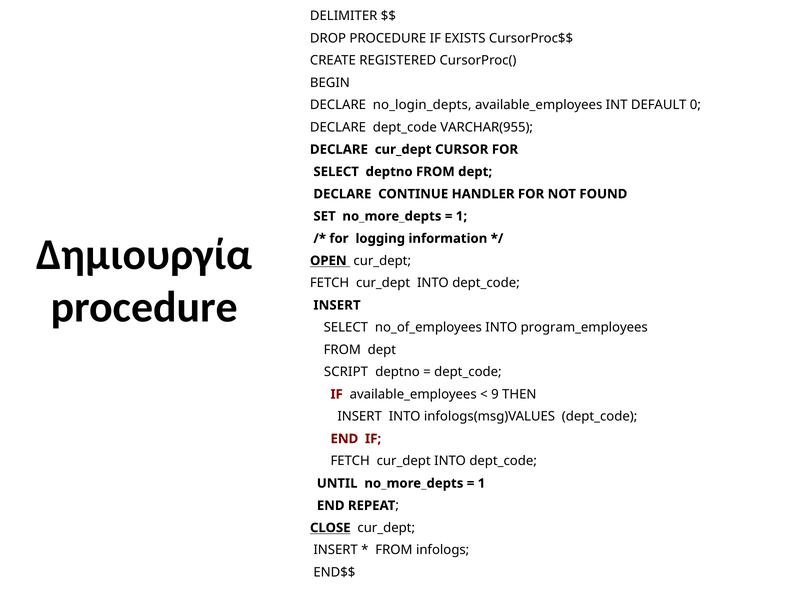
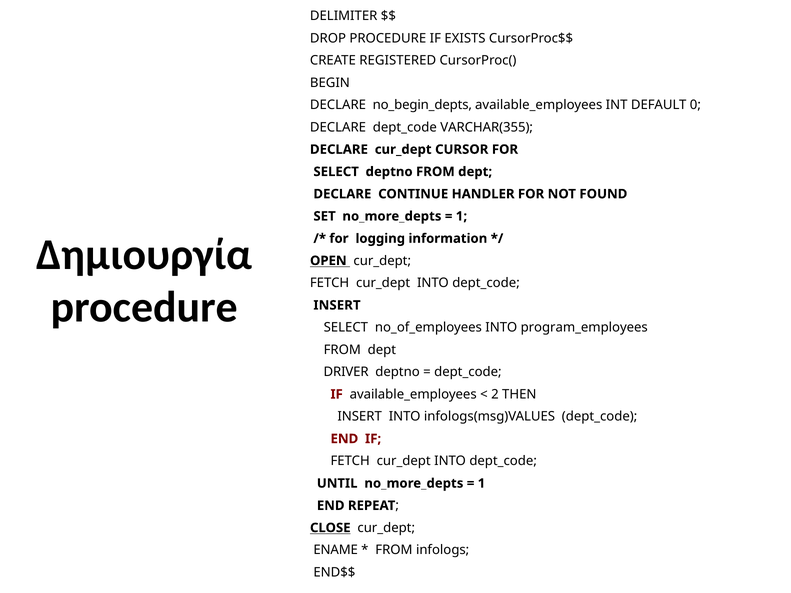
no_login_depts: no_login_depts -> no_begin_depts
VARCHAR(955: VARCHAR(955 -> VARCHAR(355
SCRIPT: SCRIPT -> DRIVER
9: 9 -> 2
INSERT at (336, 550): INSERT -> ENAME
